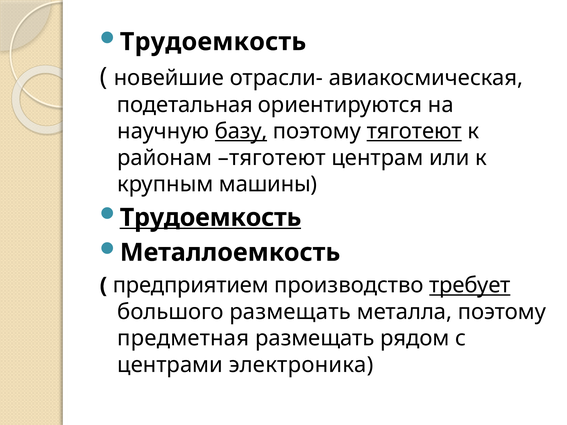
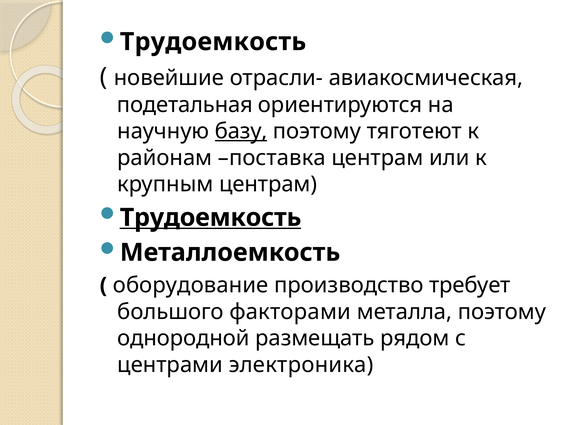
тяготеют at (414, 131) underline: present -> none
районам тяготеют: тяготеют -> поставка
крупным машины: машины -> центрам
предприятием: предприятием -> оборудование
требует underline: present -> none
большого размещать: размещать -> факторами
предметная: предметная -> однородной
